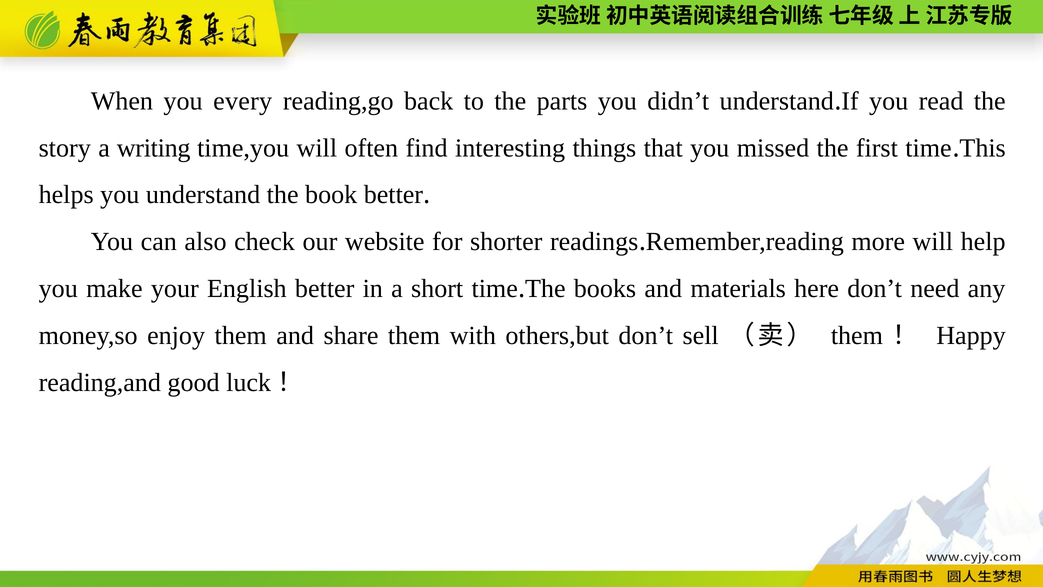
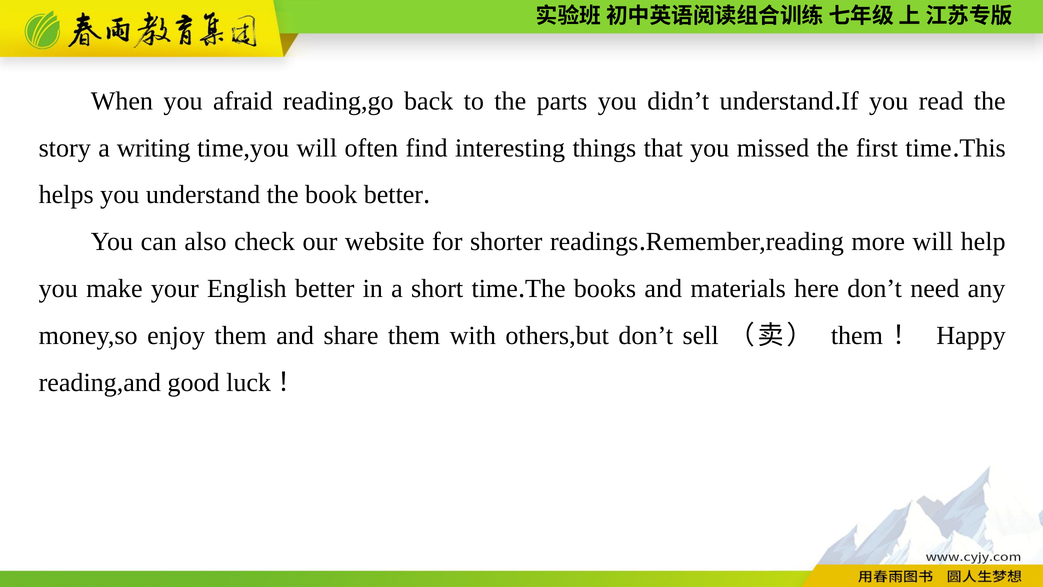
every: every -> afraid
